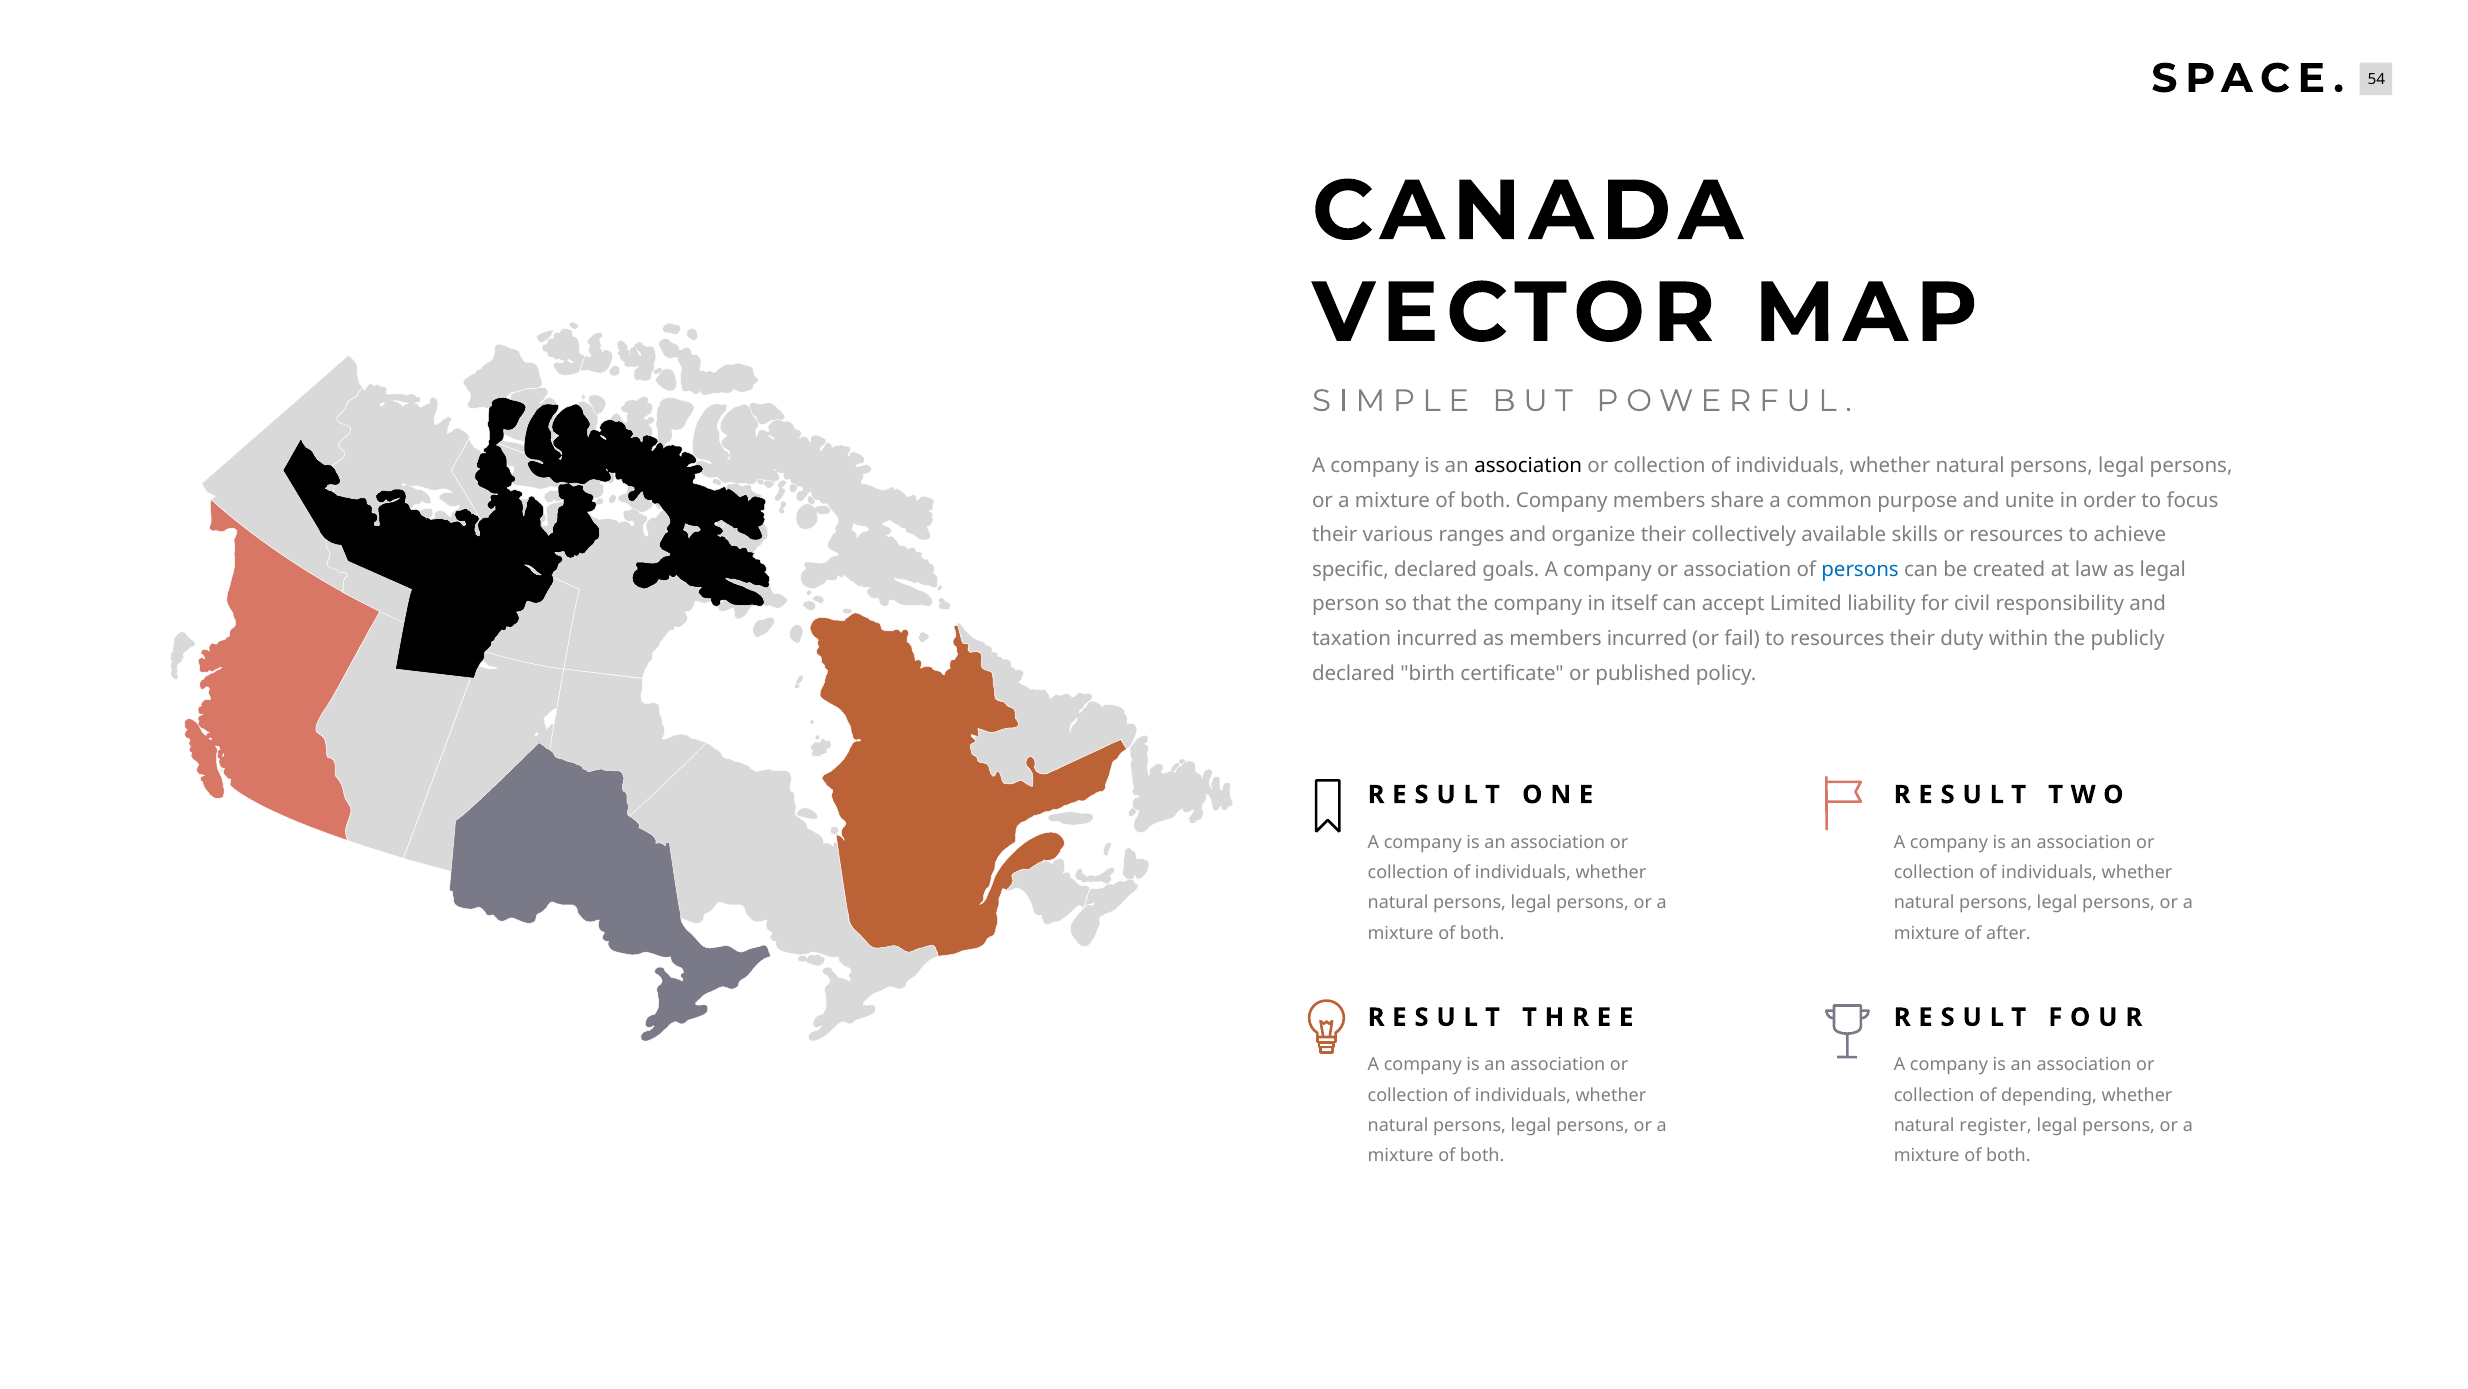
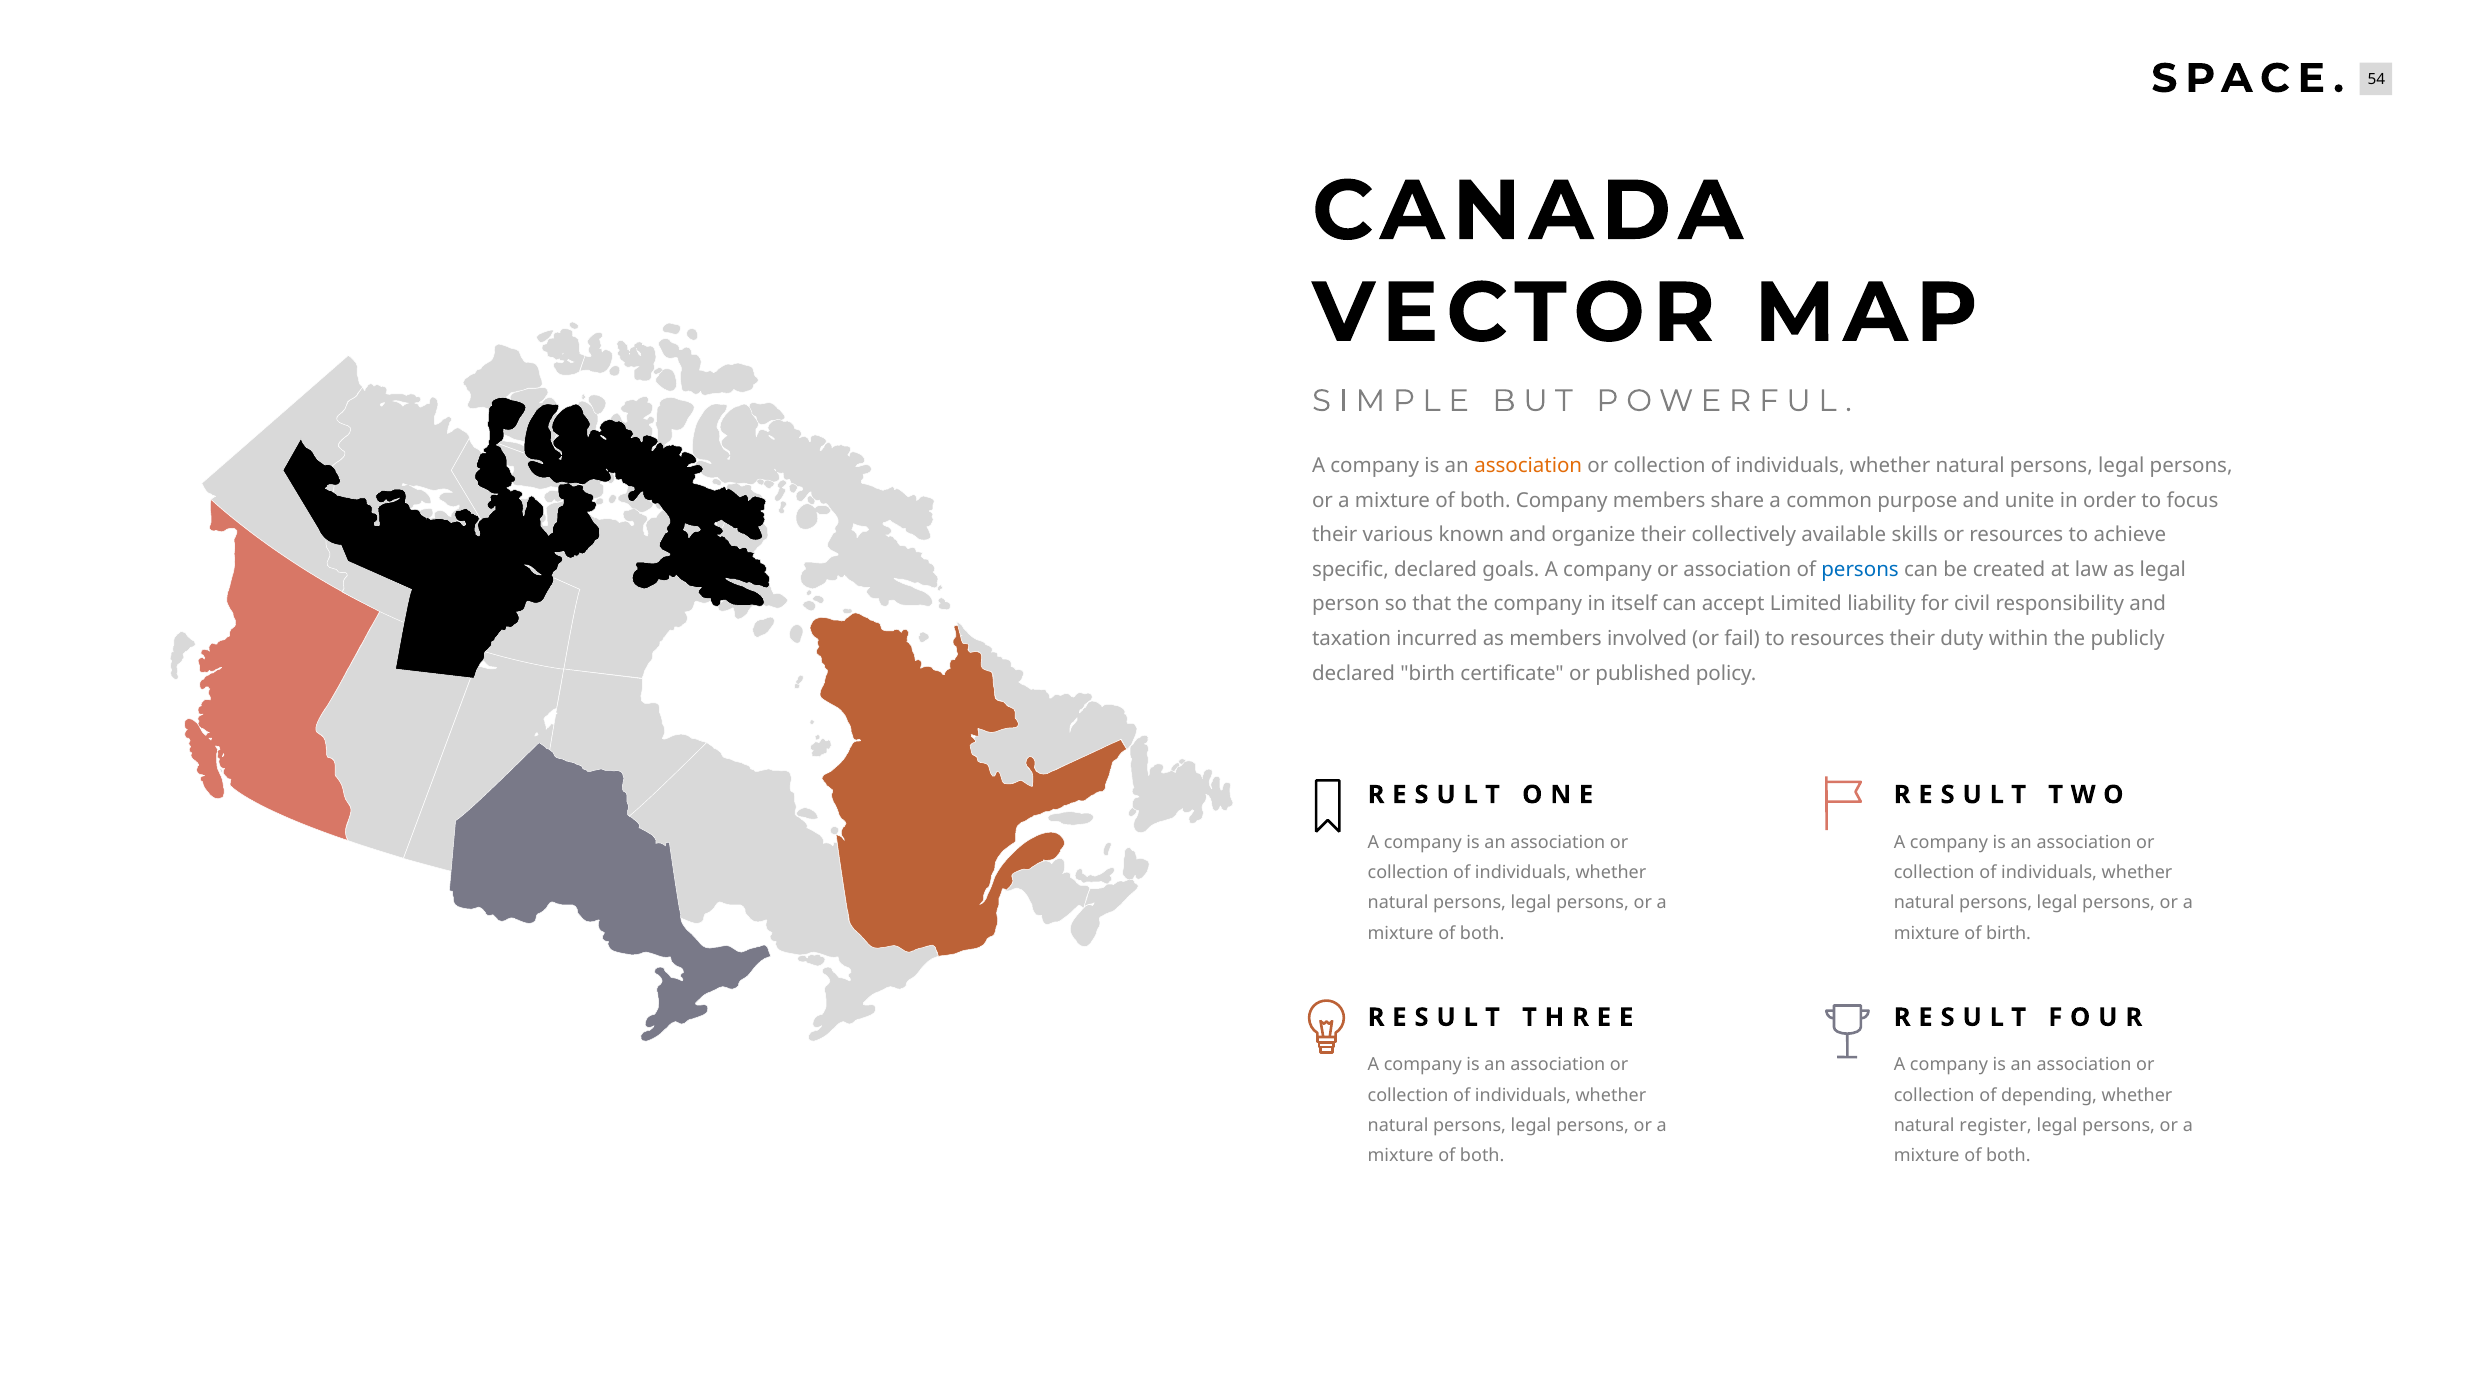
association at (1528, 466) colour: black -> orange
ranges: ranges -> known
members incurred: incurred -> involved
of after: after -> birth
